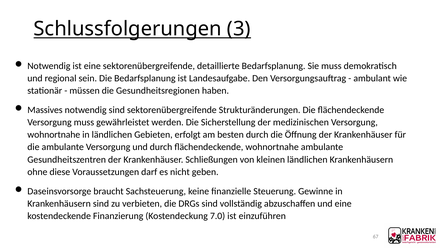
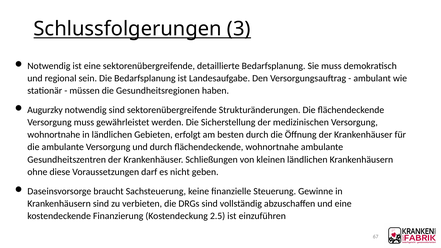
Massives: Massives -> Augurzky
7.0: 7.0 -> 2.5
